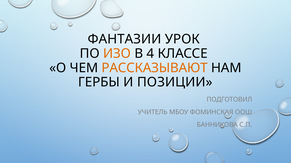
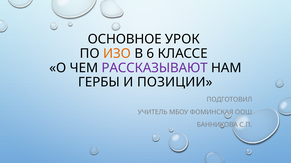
ФАНТАЗИИ: ФАНТАЗИИ -> ОСНОВНОЕ
4: 4 -> 6
РАССКАЗЫВАЮТ colour: orange -> purple
